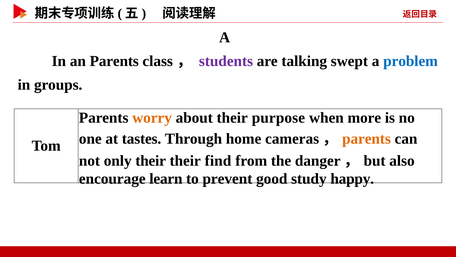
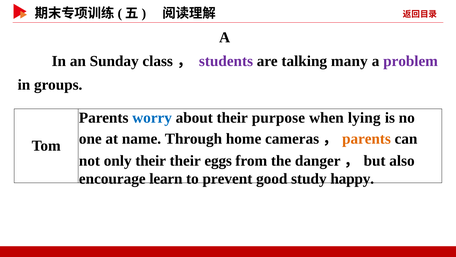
an Parents: Parents -> Sunday
swept: swept -> many
problem colour: blue -> purple
worry colour: orange -> blue
more: more -> lying
tastes: tastes -> name
find: find -> eggs
